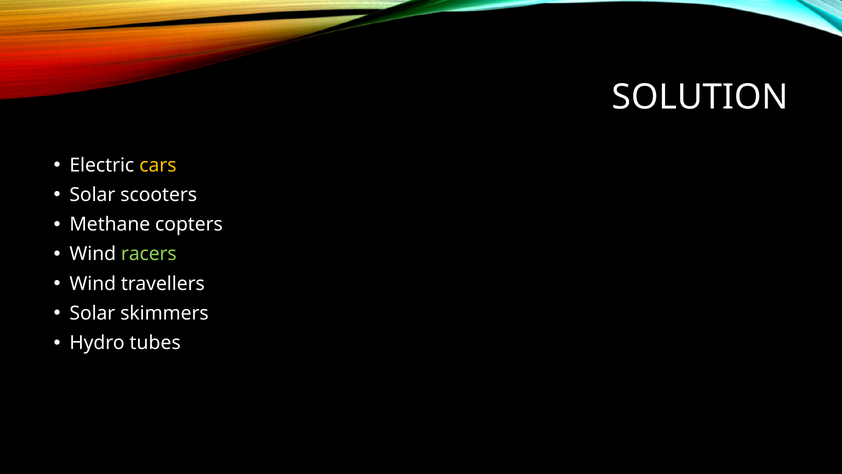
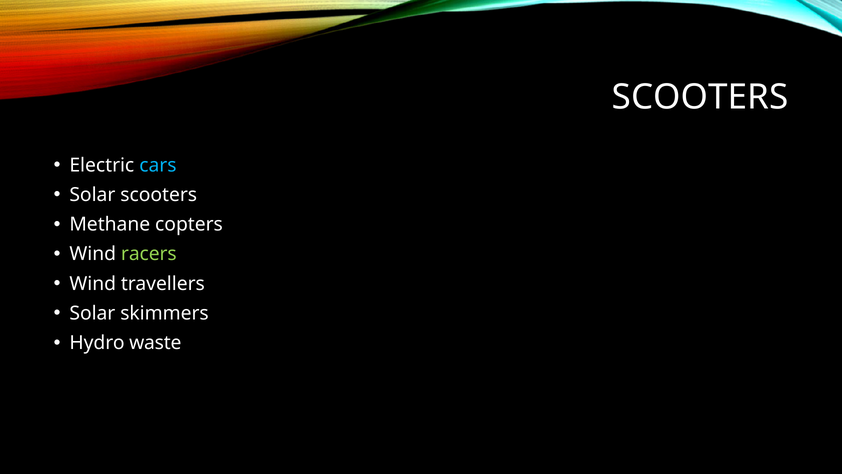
SOLUTION at (700, 97): SOLUTION -> SCOOTERS
cars colour: yellow -> light blue
tubes: tubes -> waste
